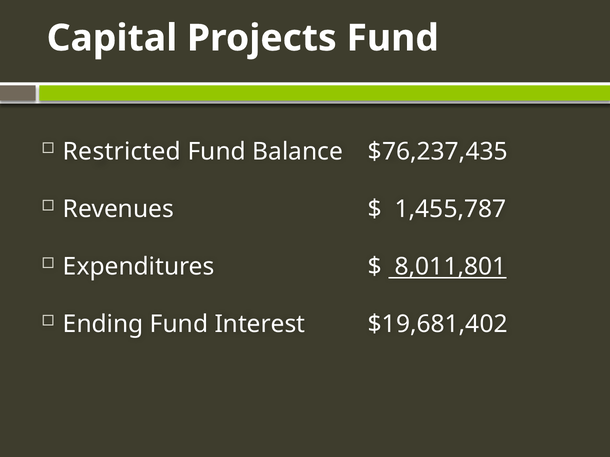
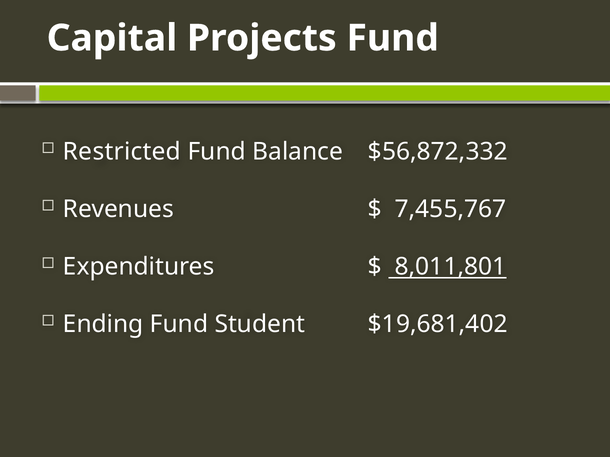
$76,237,435: $76,237,435 -> $56,872,332
1,455,787: 1,455,787 -> 7,455,767
Interest: Interest -> Student
